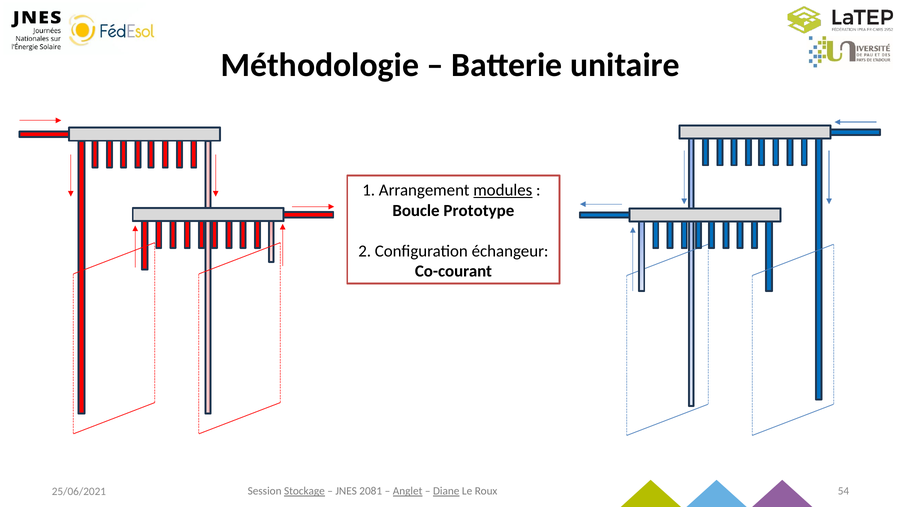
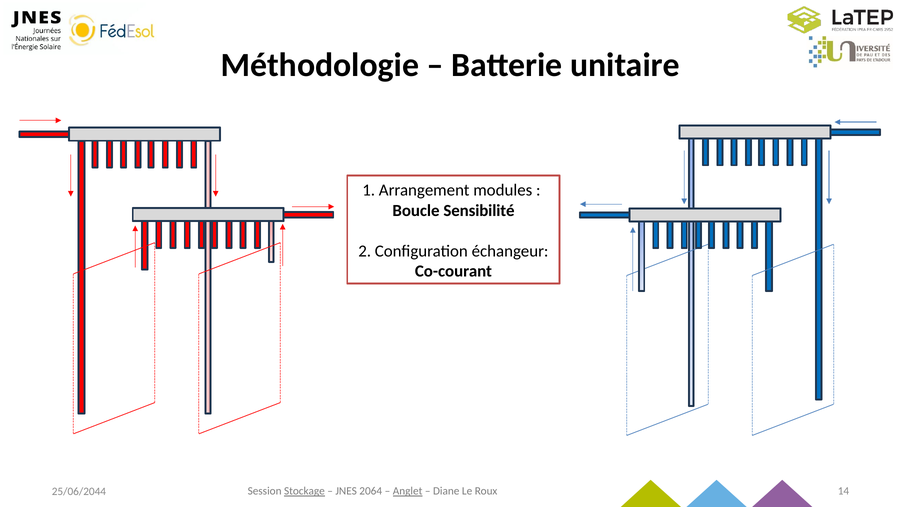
modules underline: present -> none
Prototype: Prototype -> Sensibilité
2081: 2081 -> 2064
Diane underline: present -> none
54: 54 -> 14
25/06/2021: 25/06/2021 -> 25/06/2044
